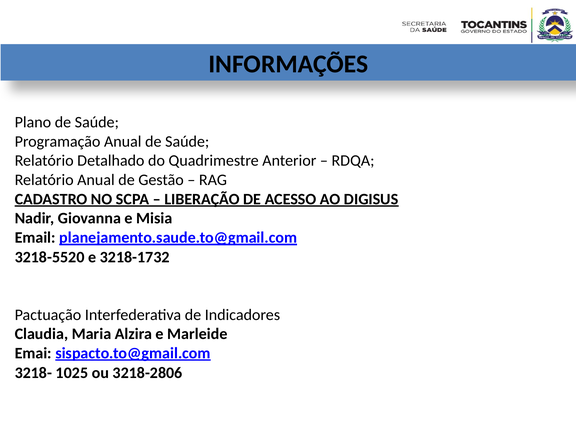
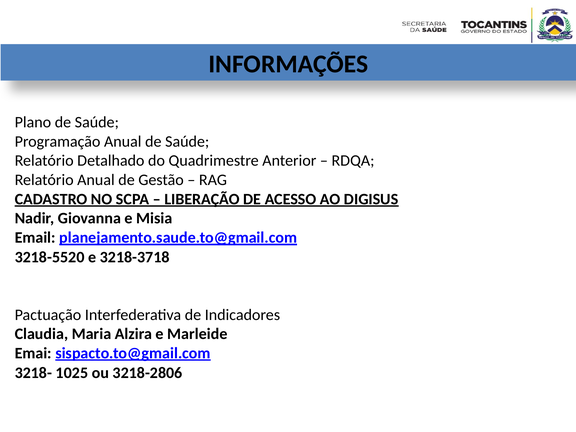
3218-1732: 3218-1732 -> 3218-3718
